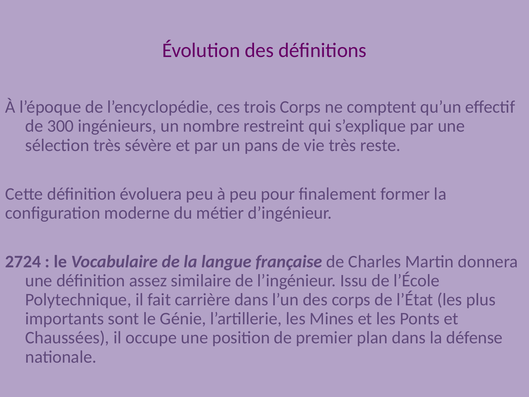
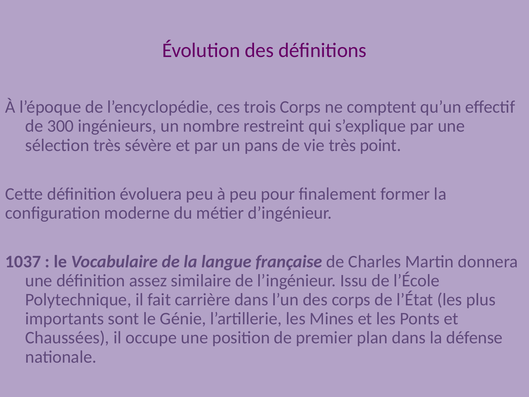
reste: reste -> point
2724: 2724 -> 1037
